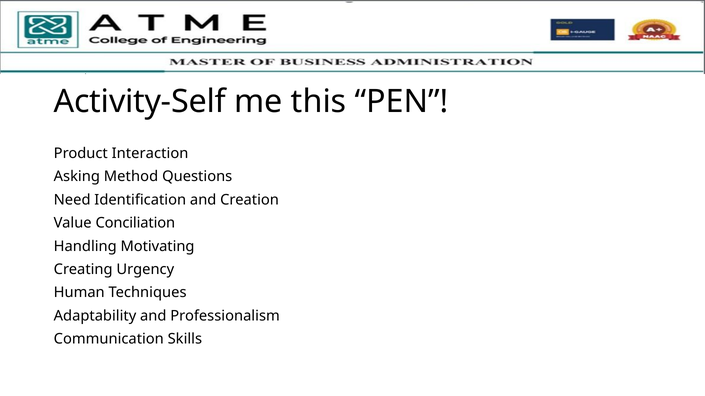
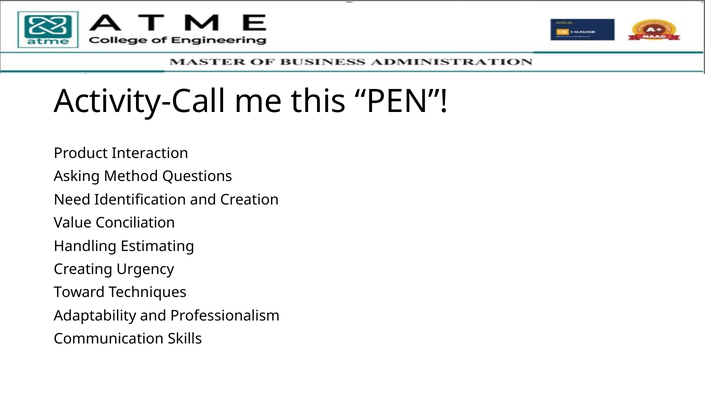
Activity-Self: Activity-Self -> Activity-Call
Motivating: Motivating -> Estimating
Human: Human -> Toward
